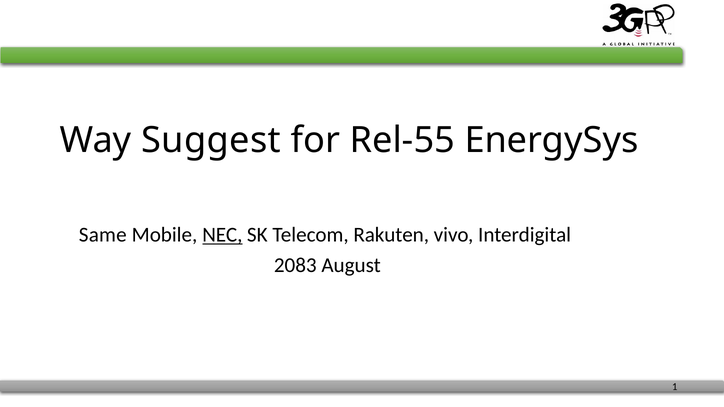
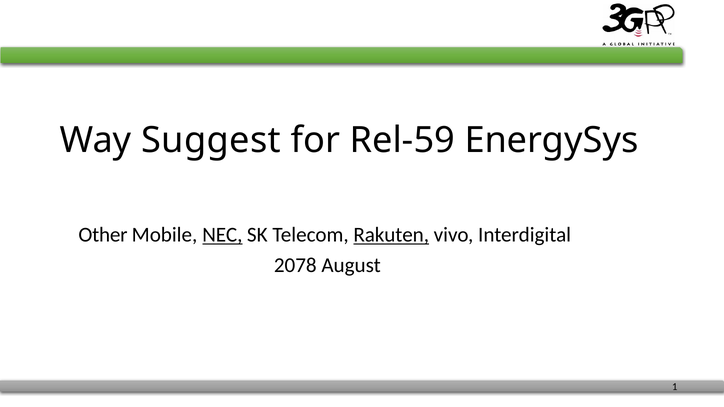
Rel-55: Rel-55 -> Rel-59
Same: Same -> Other
Rakuten underline: none -> present
2083: 2083 -> 2078
